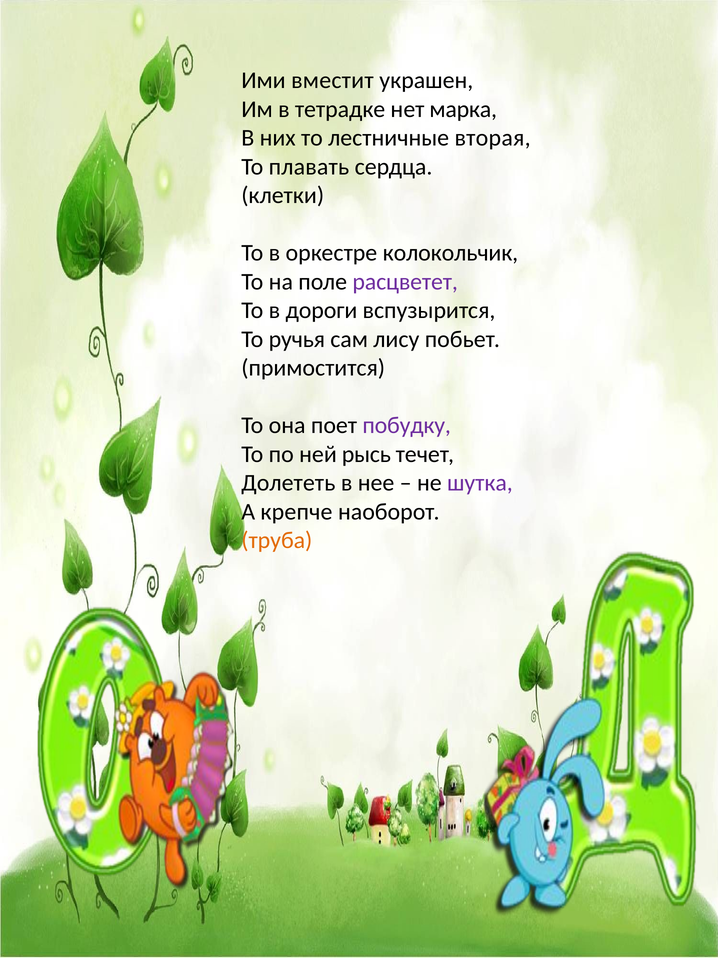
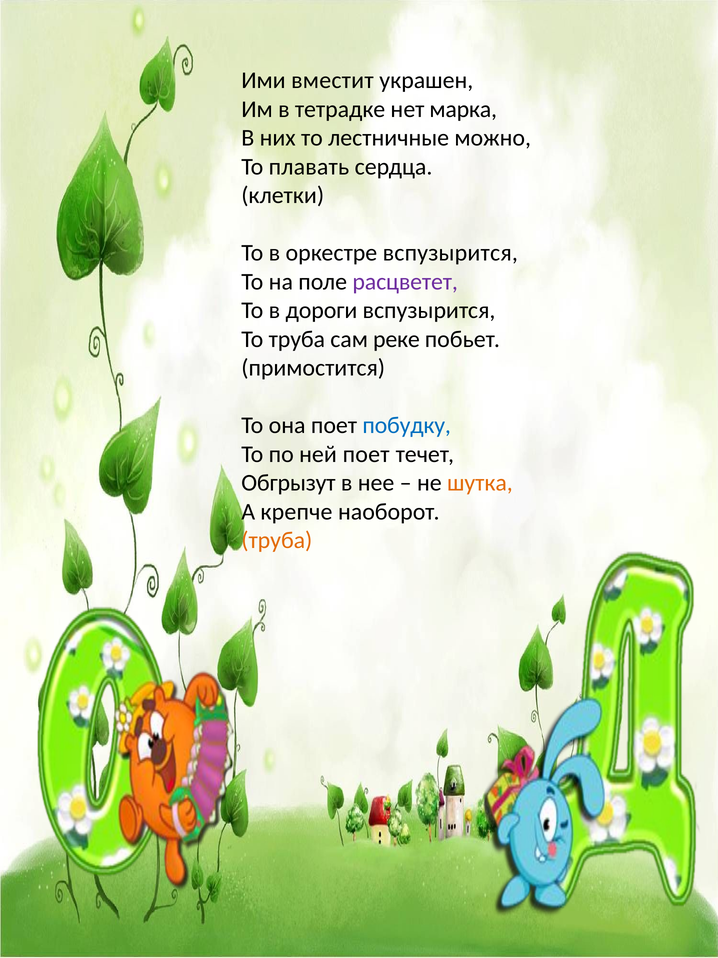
вторая: вторая -> можно
оркестре колокольчик: колокольчик -> вспузырится
То ручья: ручья -> труба
лису: лису -> реке
побудку colour: purple -> blue
ней рысь: рысь -> поет
Долететь: Долететь -> Обгрызут
шутка colour: purple -> orange
